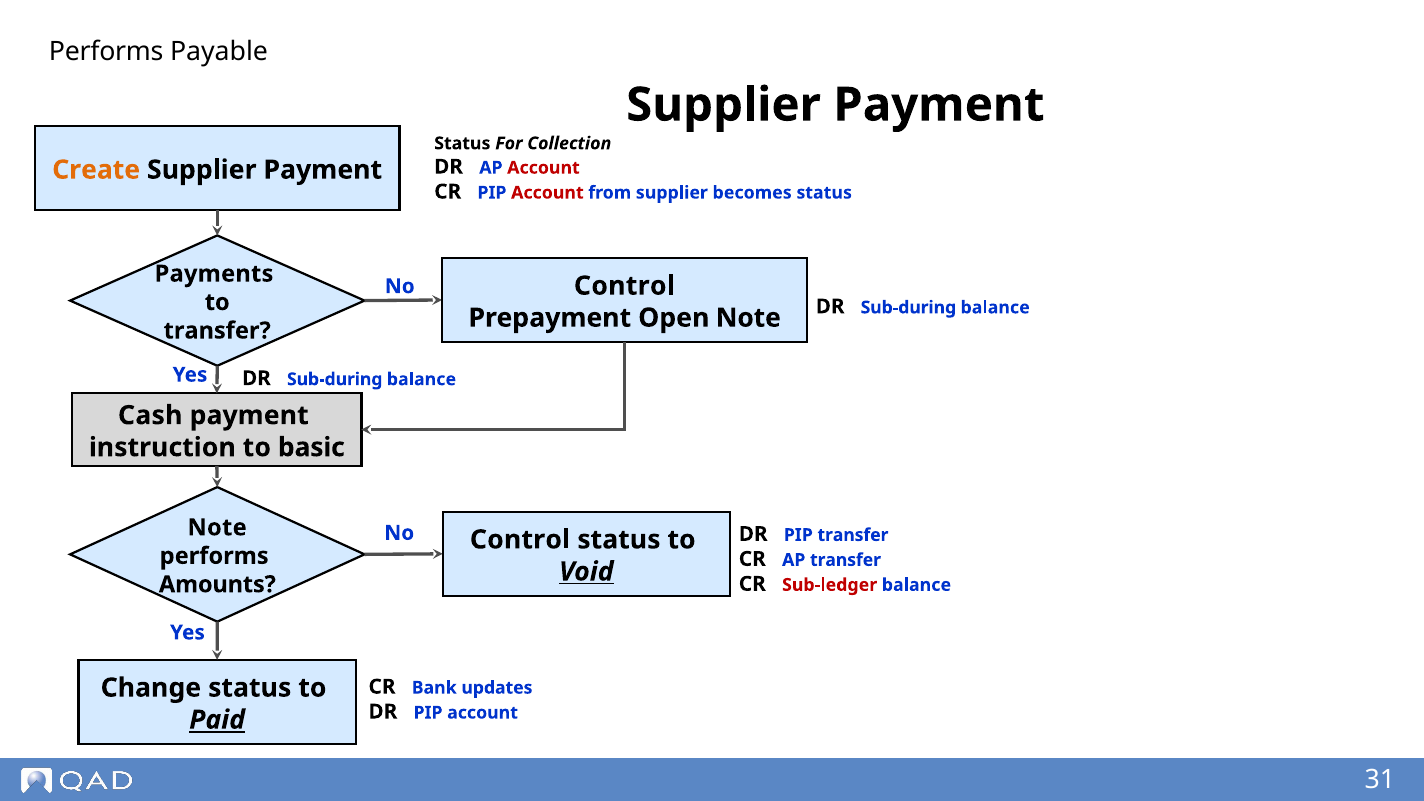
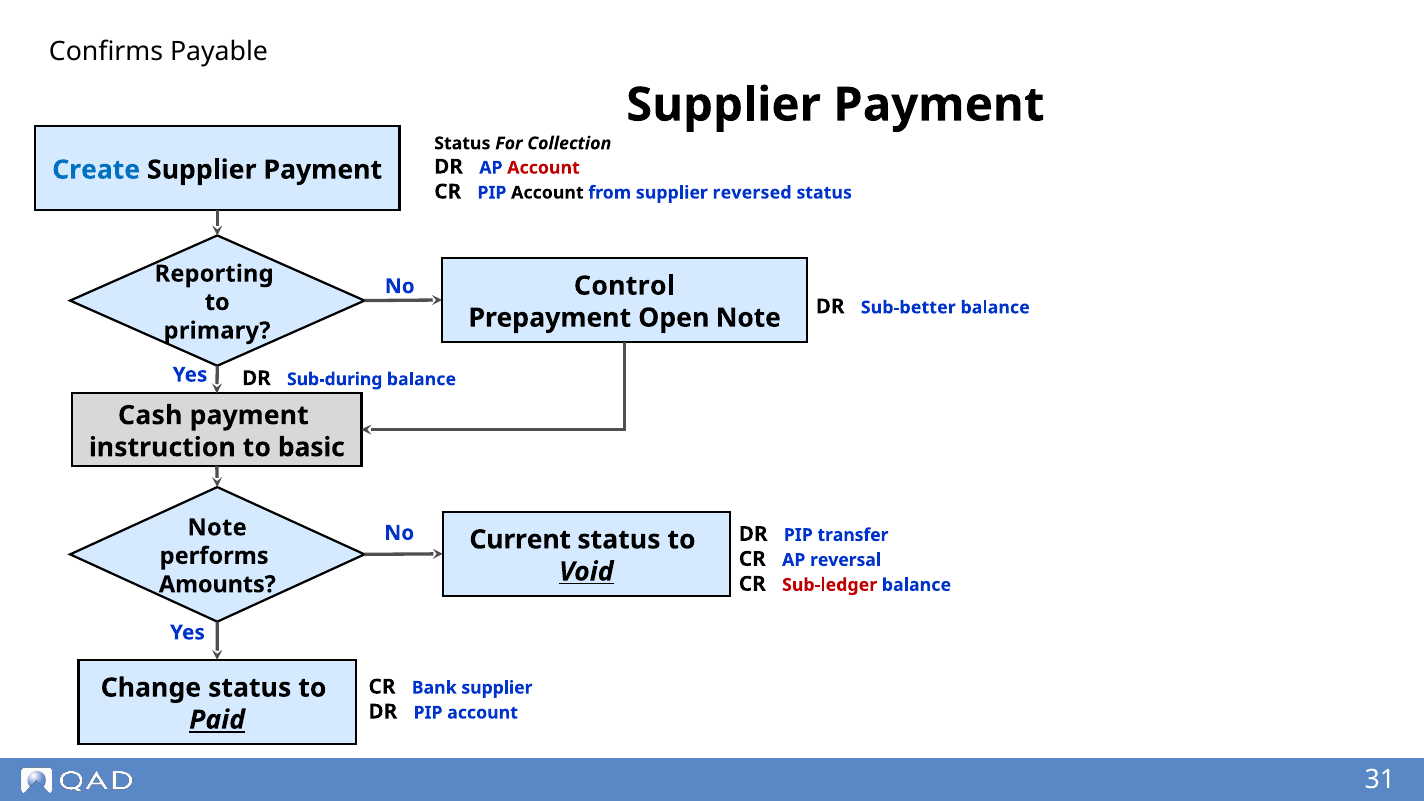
Performs at (106, 51): Performs -> Confirms
Create colour: orange -> blue
Account at (547, 193) colour: red -> black
becomes: becomes -> reversed
Payments: Payments -> Reporting
Sub-during at (908, 308): Sub-during -> Sub-better
transfer at (217, 331): transfer -> primary
Control at (520, 540): Control -> Current
AP transfer: transfer -> reversal
Bank updates: updates -> supplier
